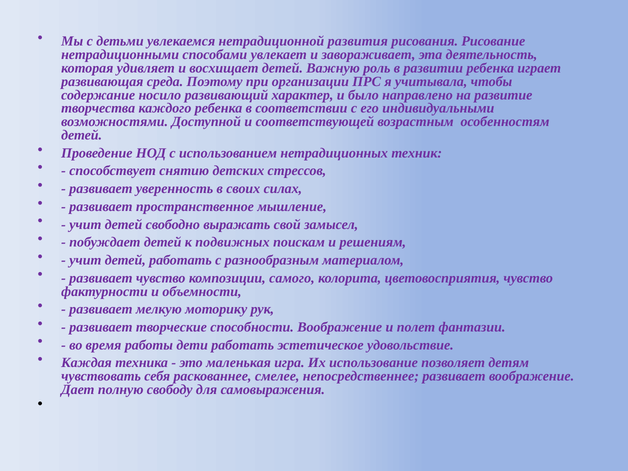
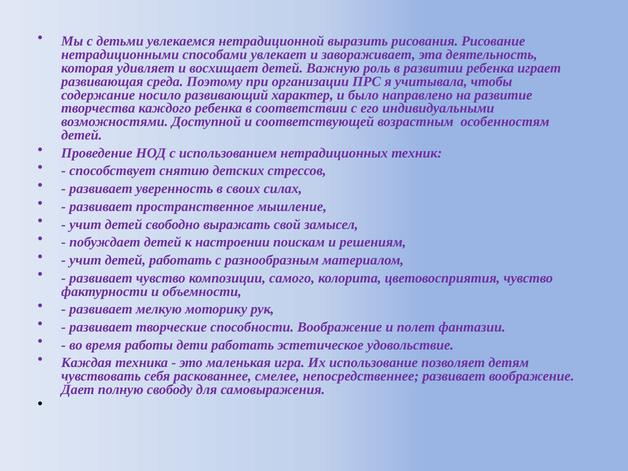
развития: развития -> выразить
подвижных: подвижных -> настроении
